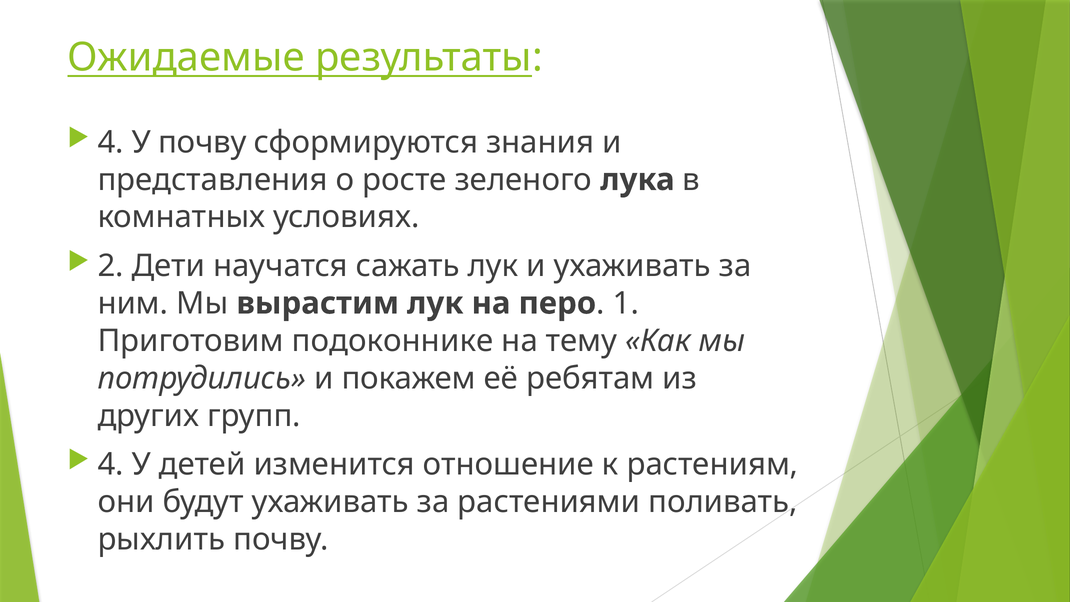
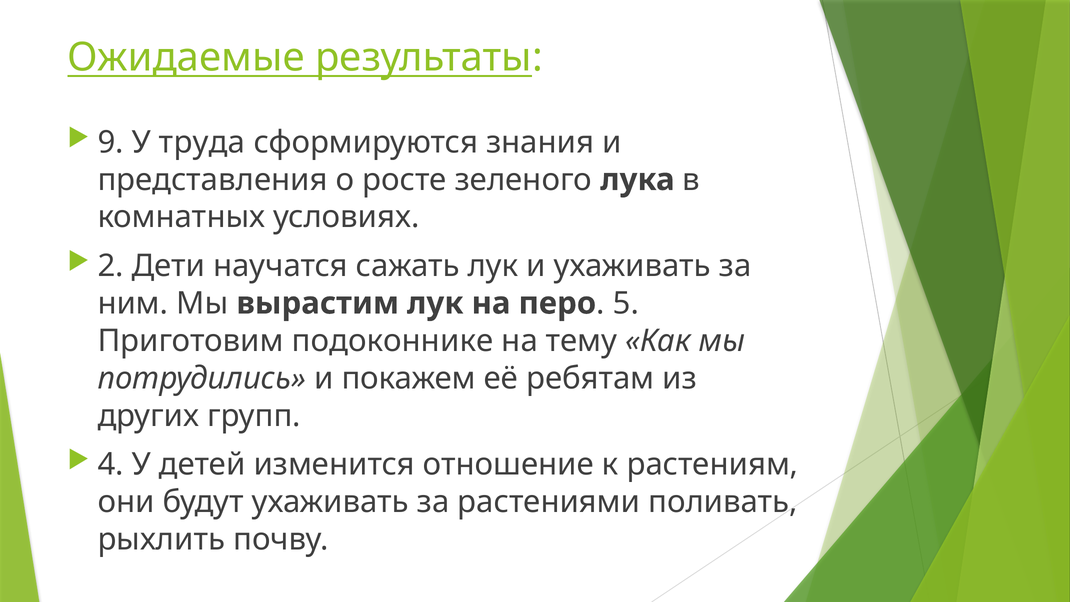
4 at (111, 142): 4 -> 9
У почву: почву -> труда
1: 1 -> 5
